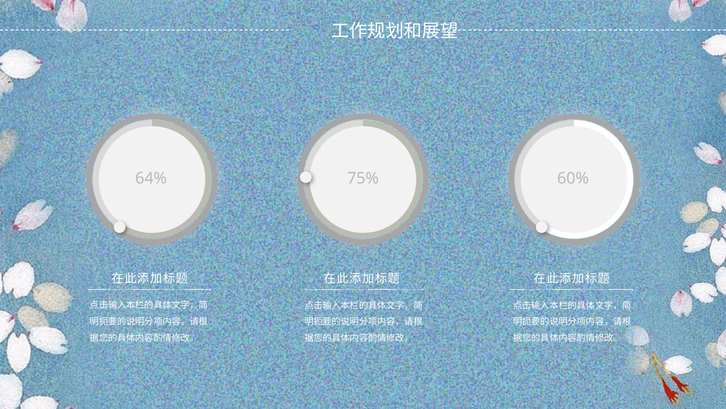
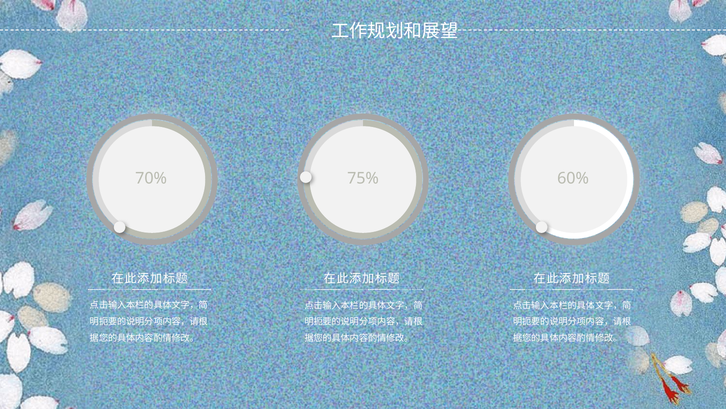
64%: 64% -> 70%
